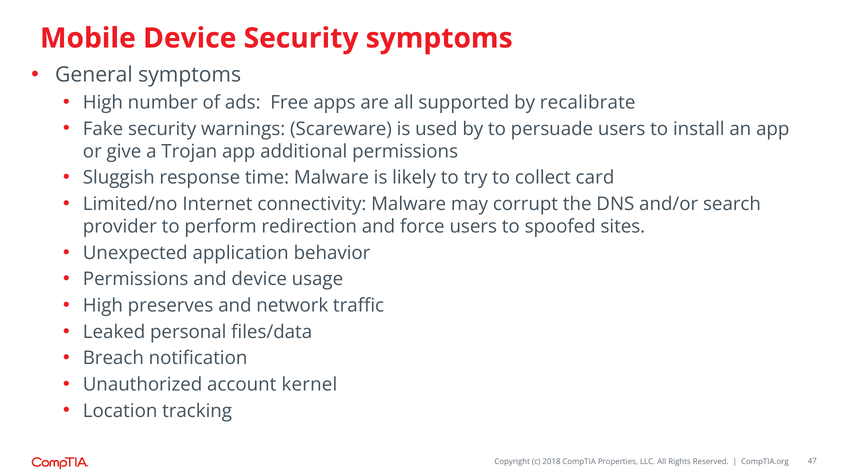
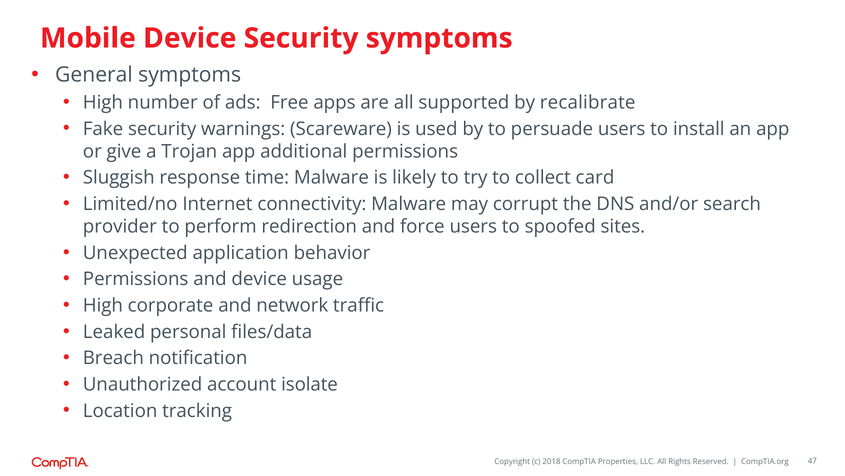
preserves: preserves -> corporate
kernel: kernel -> isolate
